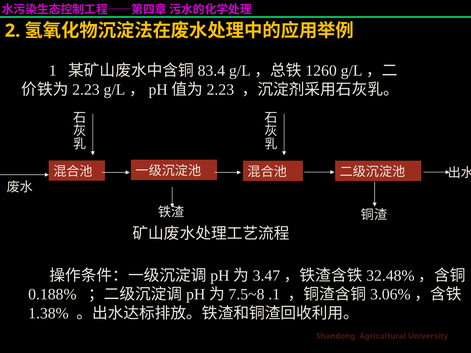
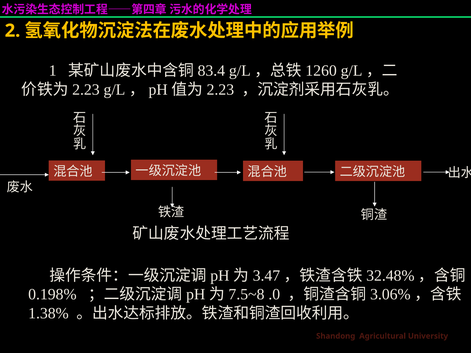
0.188%: 0.188% -> 0.198%
.1: .1 -> .0
